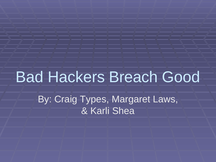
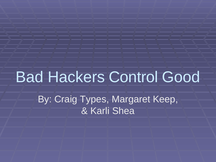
Breach: Breach -> Control
Laws: Laws -> Keep
